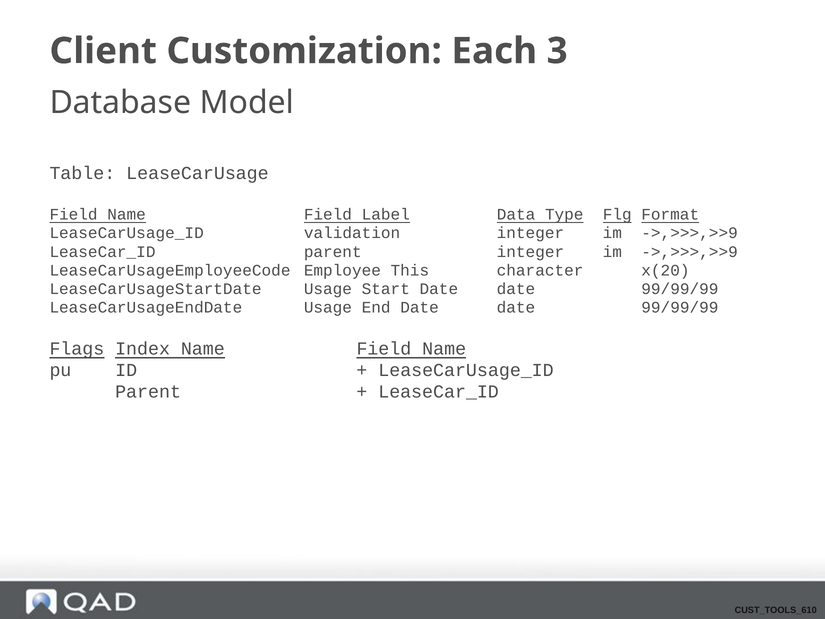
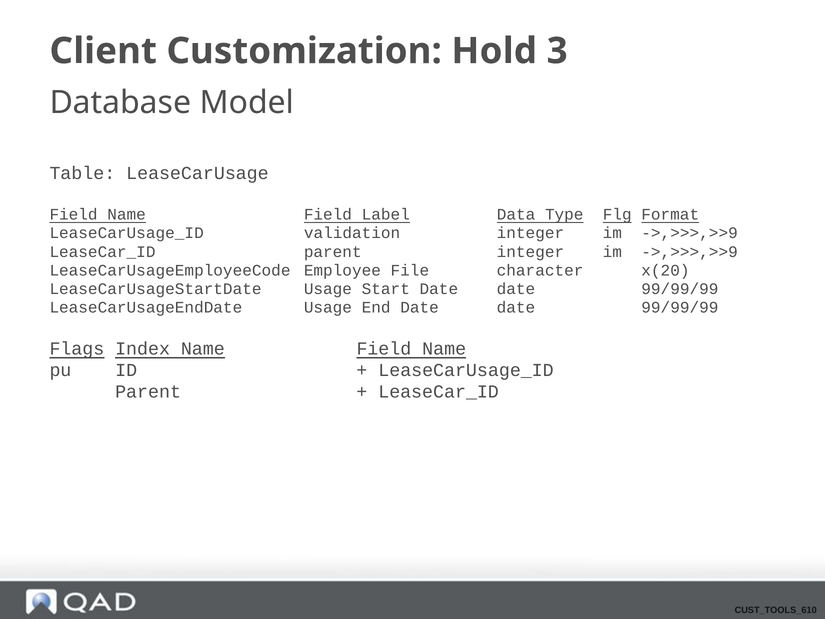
Each: Each -> Hold
This: This -> File
